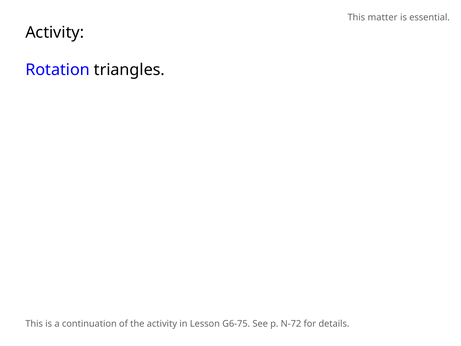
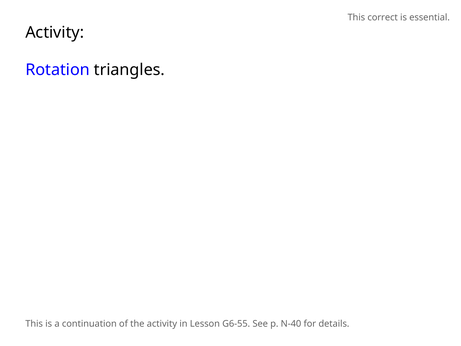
matter: matter -> correct
G6-75: G6-75 -> G6-55
N-72: N-72 -> N-40
